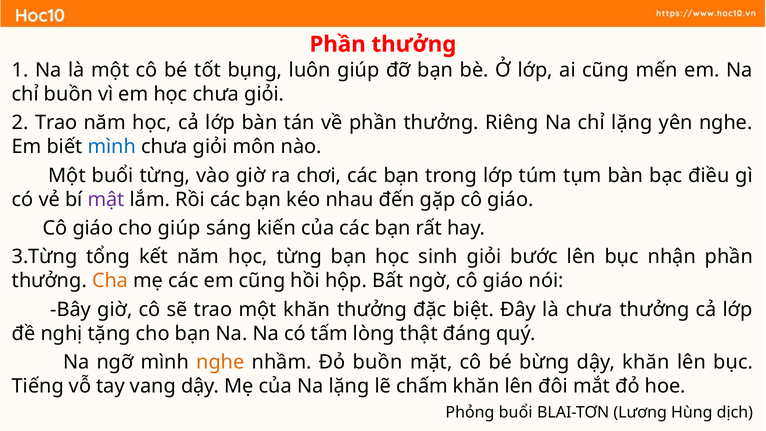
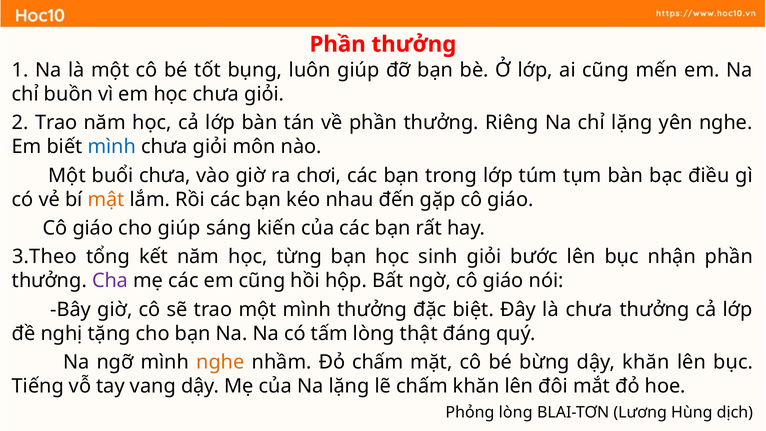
buổi từng: từng -> chưa
mật colour: purple -> orange
3.Từng: 3.Từng -> 3.Theo
Cha colour: orange -> purple
một khăn: khăn -> mình
Đỏ buồn: buồn -> chấm
Phỏng buổi: buổi -> lòng
